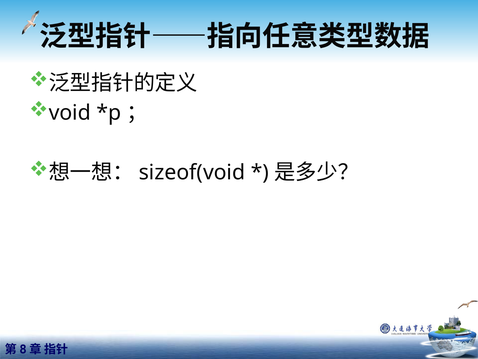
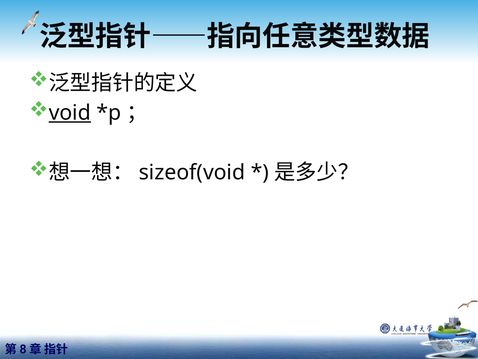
void underline: none -> present
